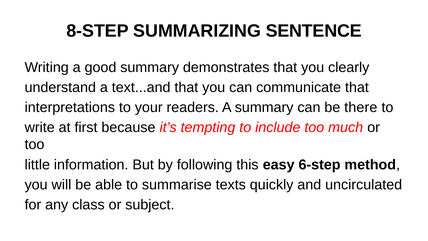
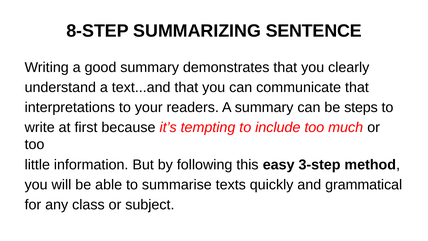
there: there -> steps
6-step: 6-step -> 3-step
uncirculated: uncirculated -> grammatical
